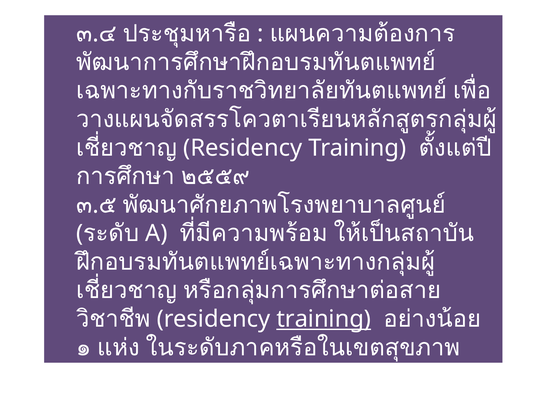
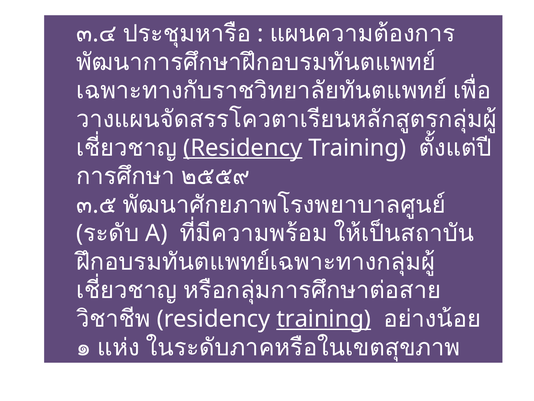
Residency at (243, 148) underline: none -> present
